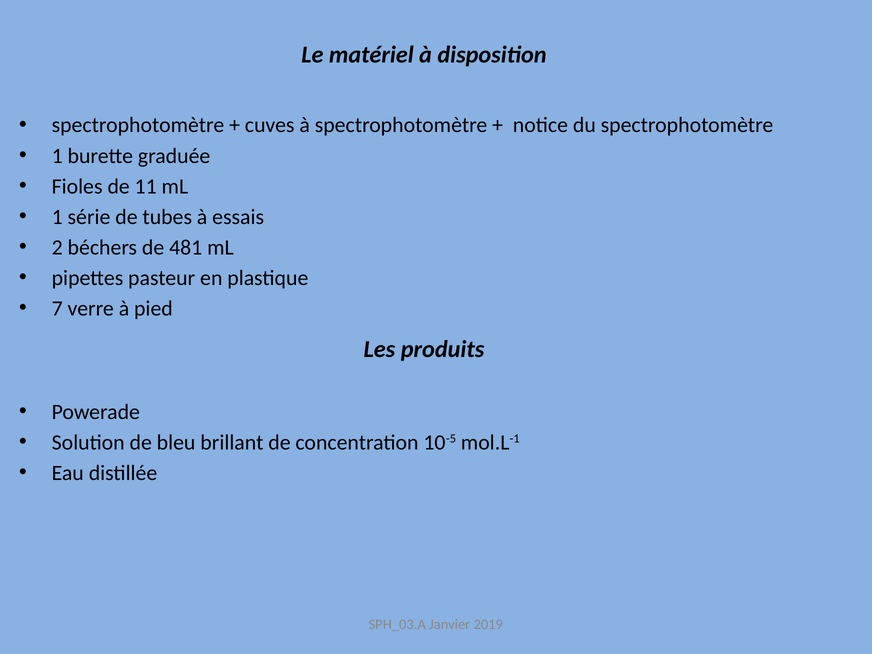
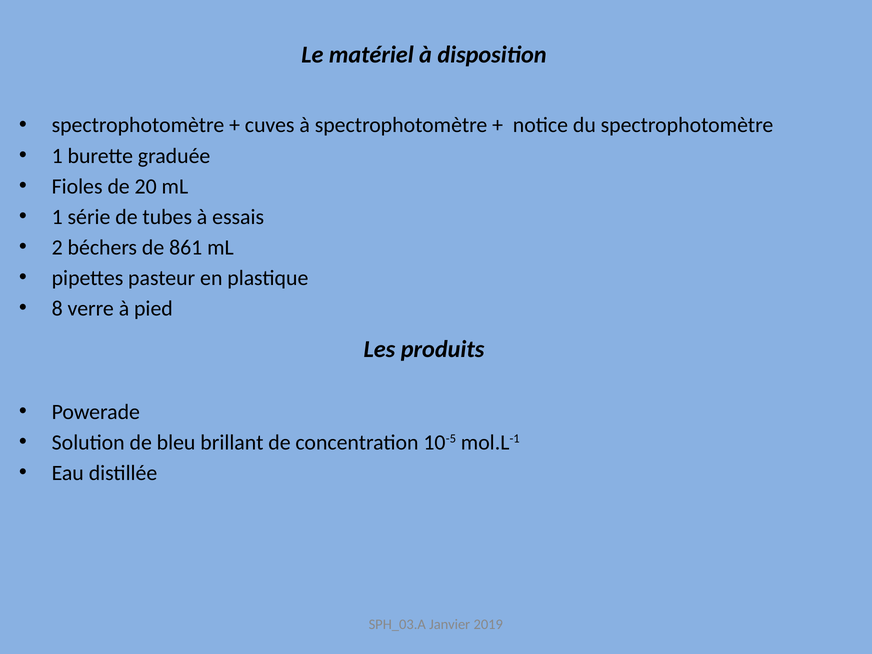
11: 11 -> 20
481: 481 -> 861
7: 7 -> 8
